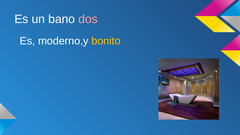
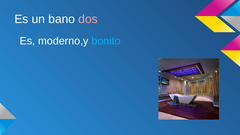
bonito colour: yellow -> light blue
